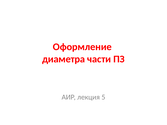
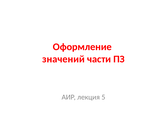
диаметра: диаметра -> значений
